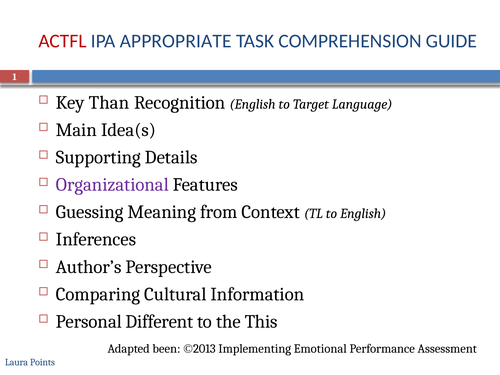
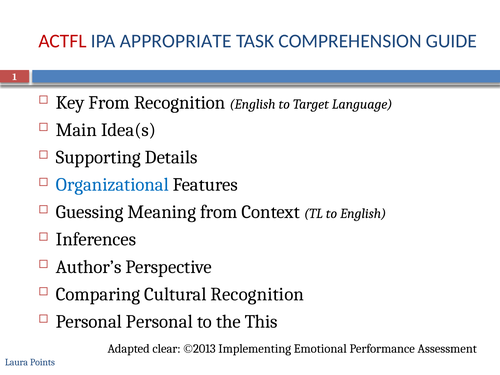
Key Than: Than -> From
Organizational colour: purple -> blue
Cultural Information: Information -> Recognition
Personal Different: Different -> Personal
been: been -> clear
